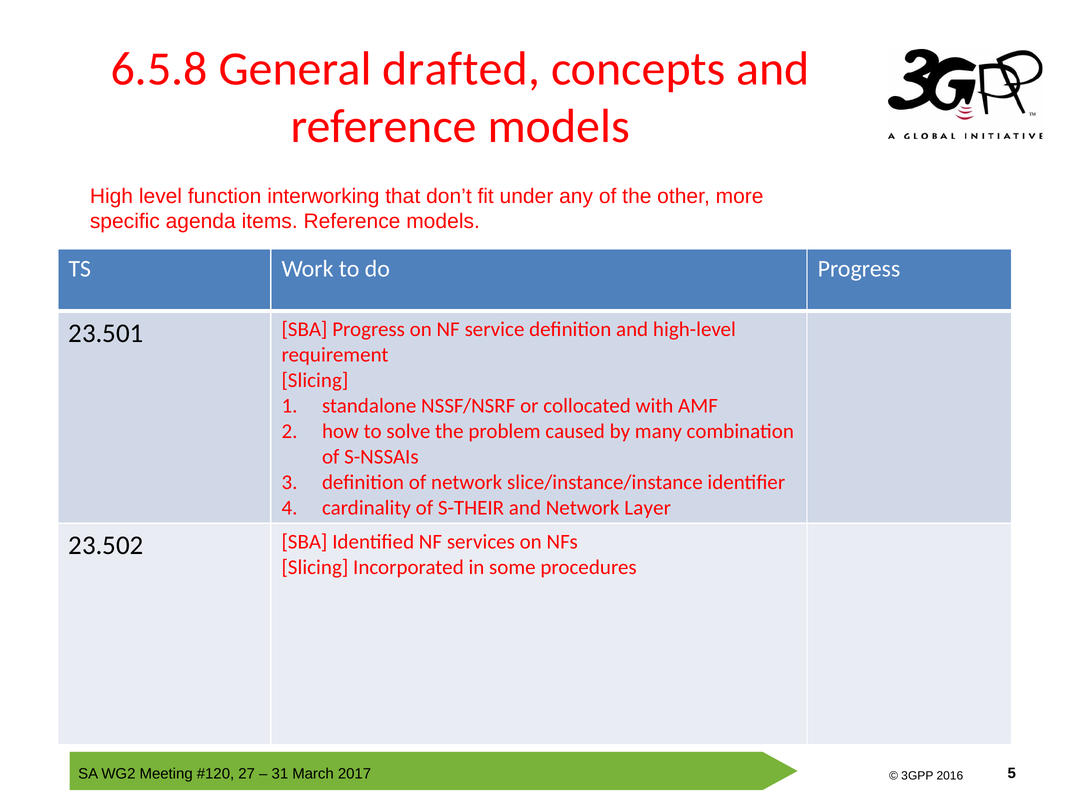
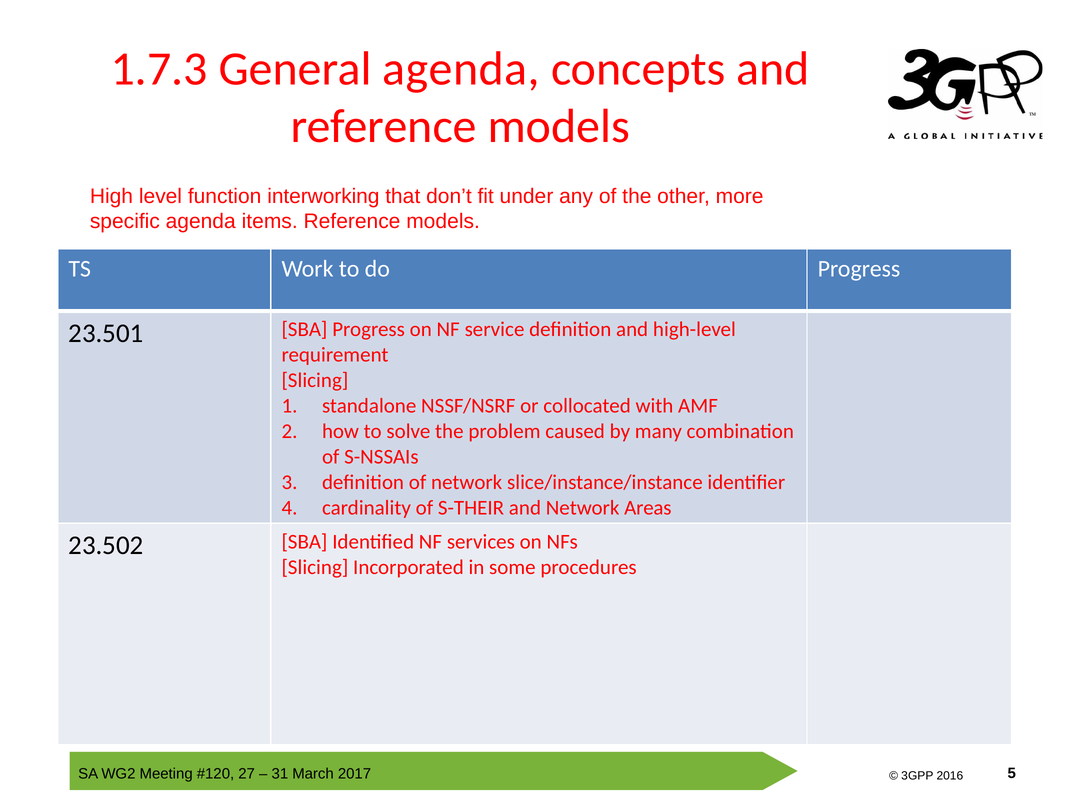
6.5.8: 6.5.8 -> 1.7.3
General drafted: drafted -> agenda
Layer: Layer -> Areas
